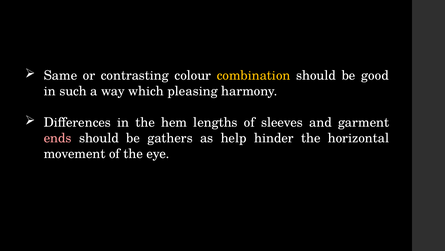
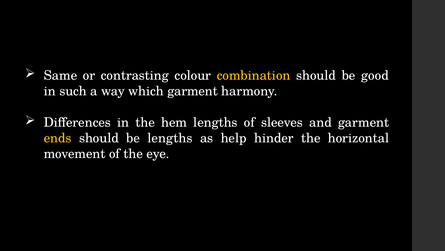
which pleasing: pleasing -> garment
ends colour: pink -> yellow
be gathers: gathers -> lengths
